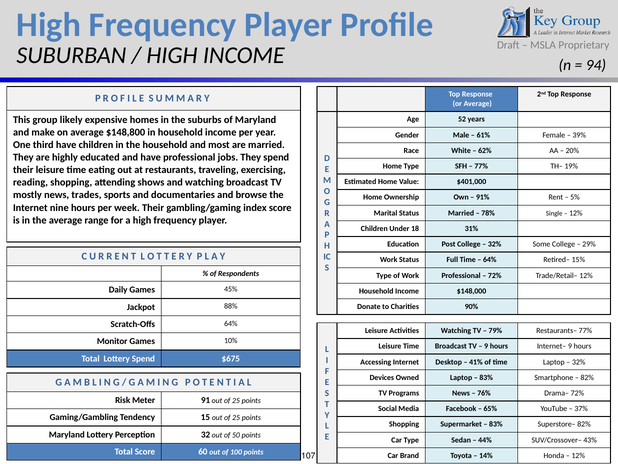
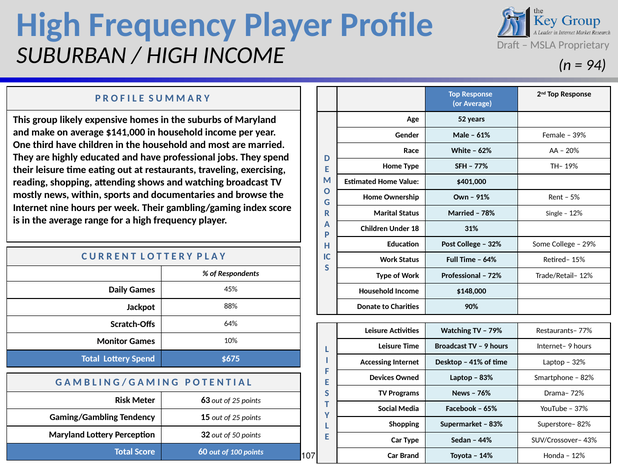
$148,800: $148,800 -> $141,000
trades: trades -> within
91: 91 -> 63
